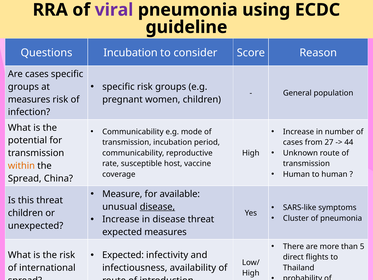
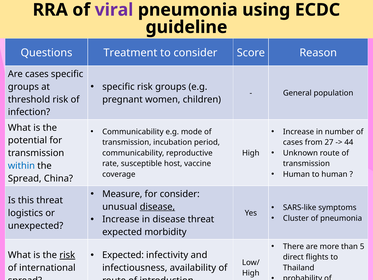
Questions Incubation: Incubation -> Treatment
measures at (29, 99): measures -> threshold
within colour: orange -> blue
for available: available -> consider
children at (25, 213): children -> logistics
expected measures: measures -> morbidity
risk at (67, 255) underline: none -> present
